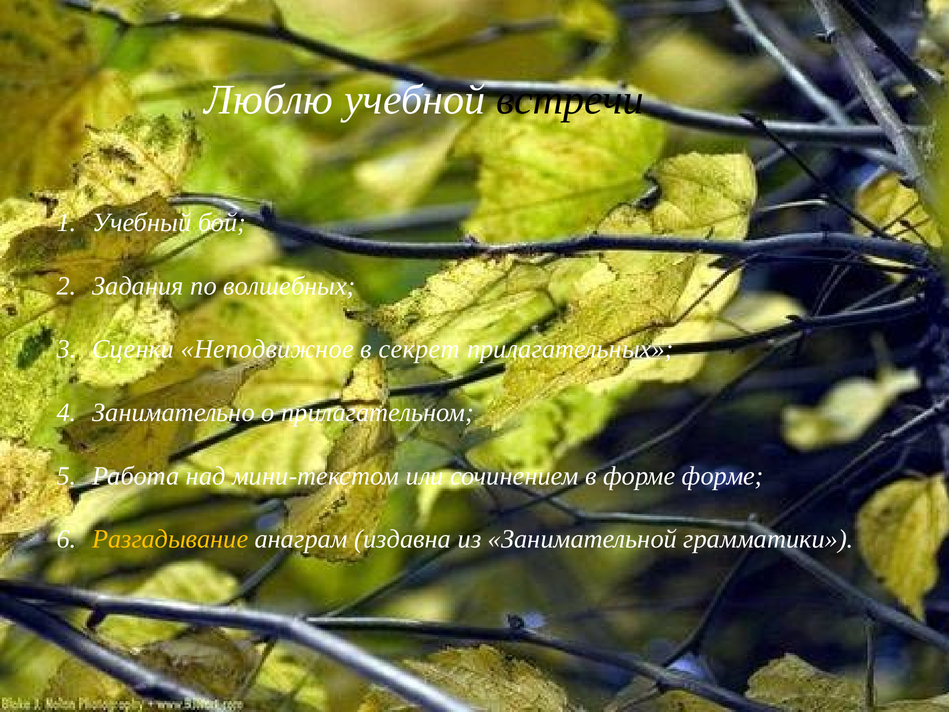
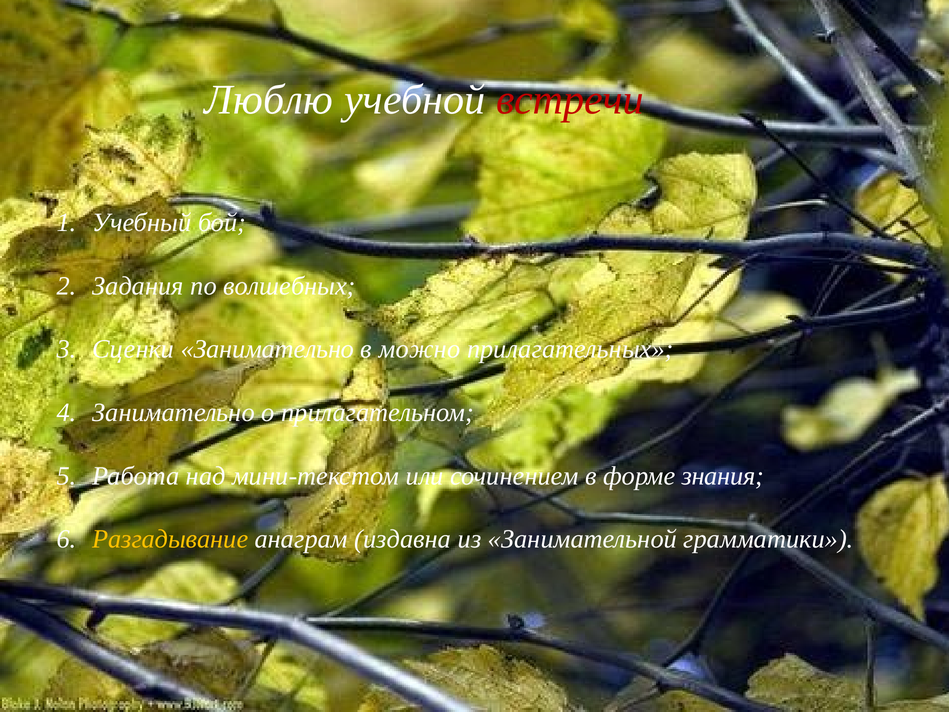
встречи colour: black -> red
Сценки Неподвижное: Неподвижное -> Занимательно
секрет: секрет -> можно
форме форме: форме -> знания
